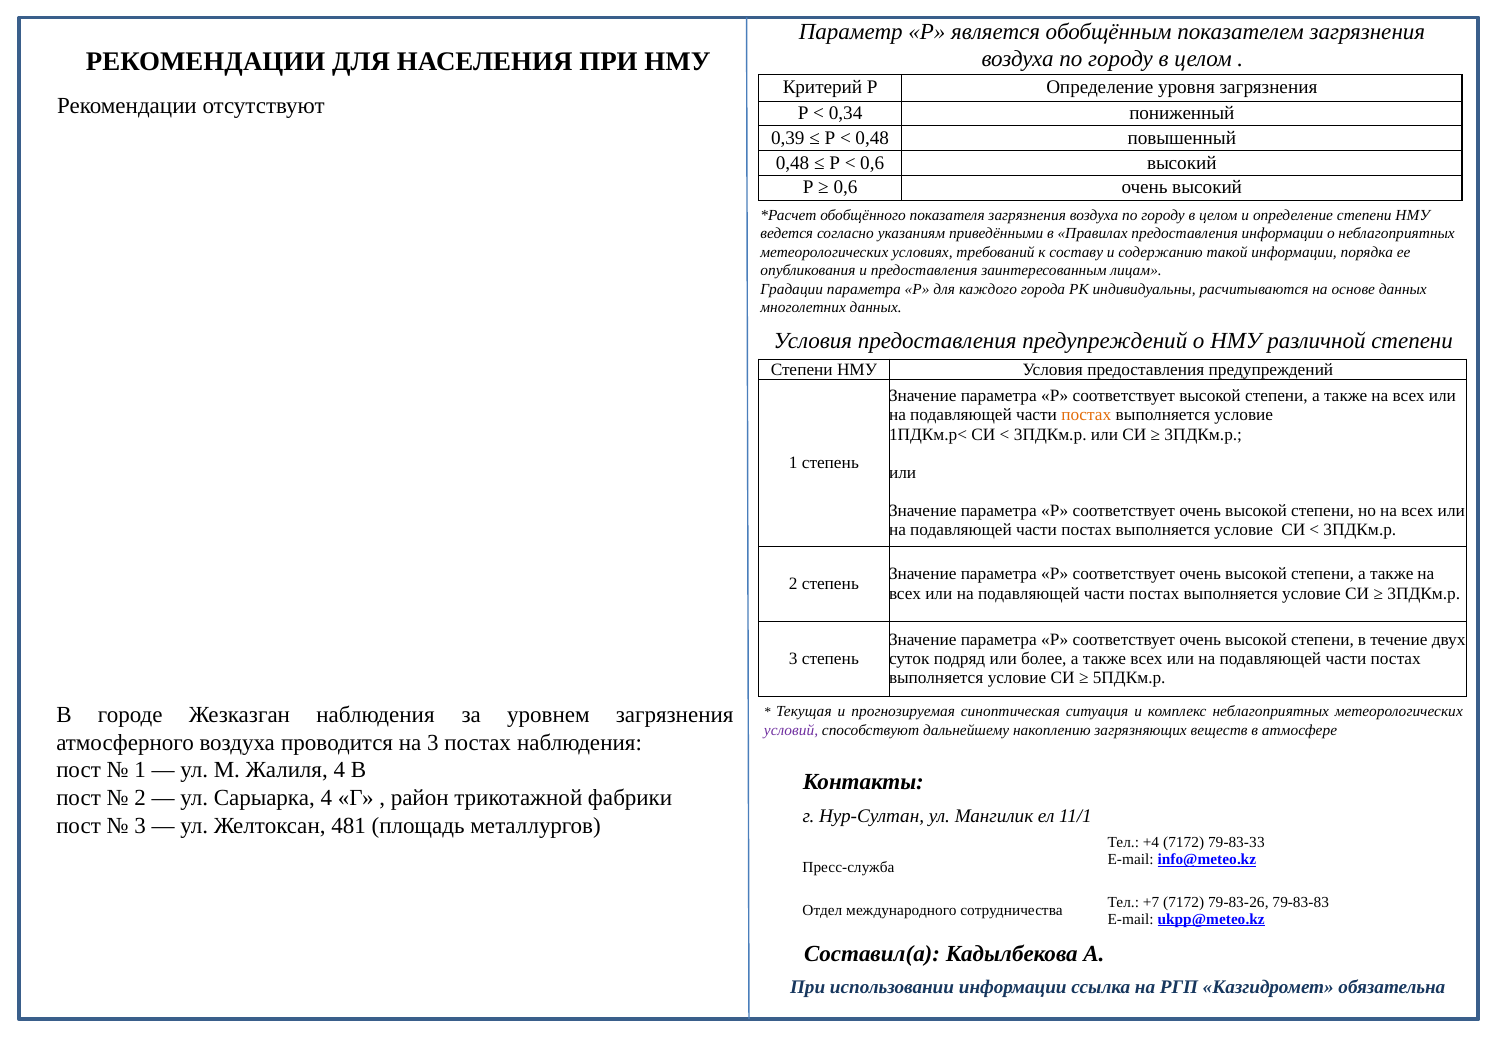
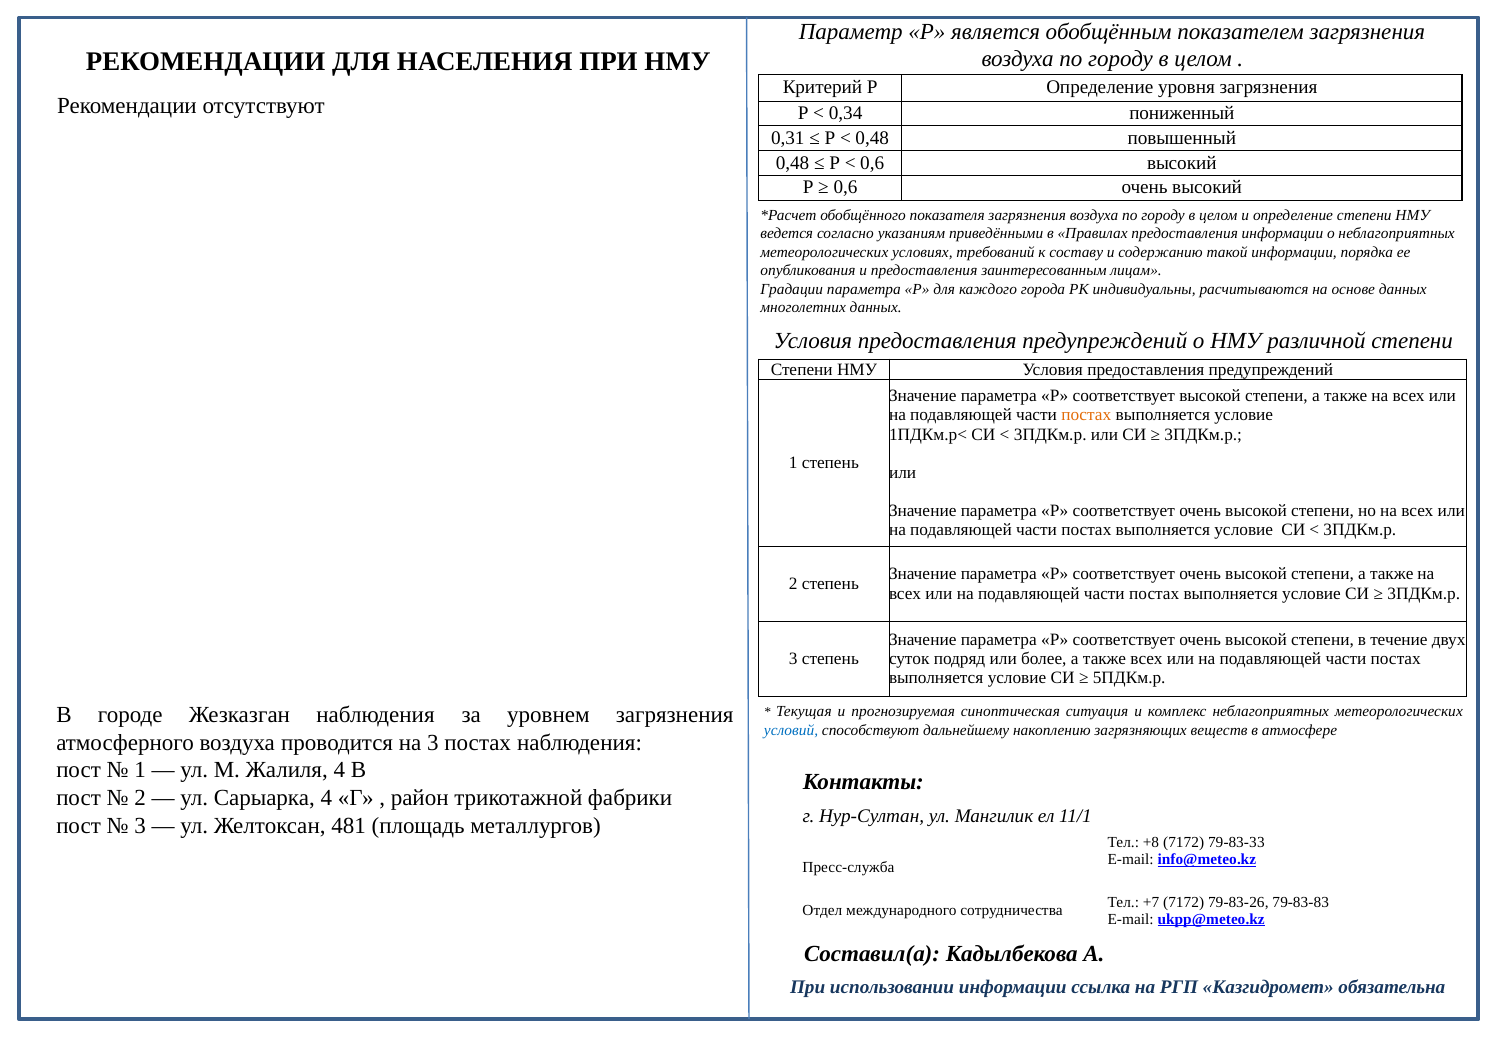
0,39: 0,39 -> 0,31
условий colour: purple -> blue
+4: +4 -> +8
